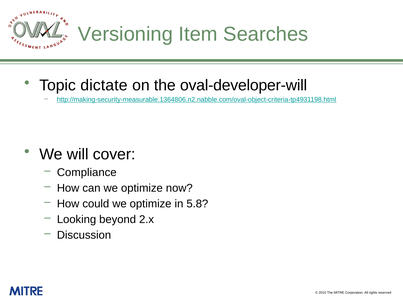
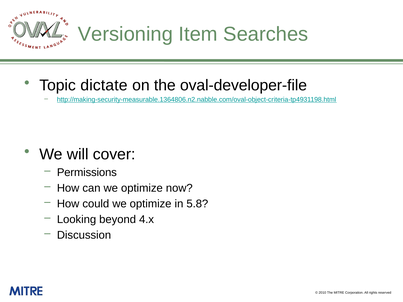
oval-developer-will: oval-developer-will -> oval-developer-file
Compliance: Compliance -> Permissions
2.x: 2.x -> 4.x
